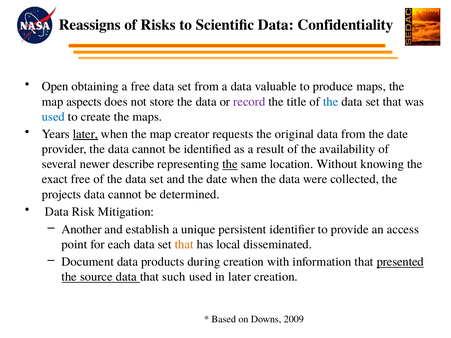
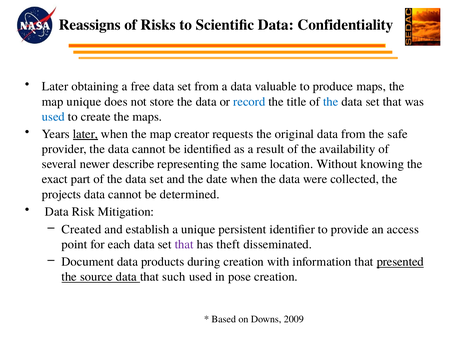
Open at (55, 87): Open -> Later
map aspects: aspects -> unique
record colour: purple -> blue
from the date: date -> safe
the at (230, 164) underline: present -> none
exact free: free -> part
Another: Another -> Created
that at (184, 244) colour: orange -> purple
local: local -> theft
in later: later -> pose
